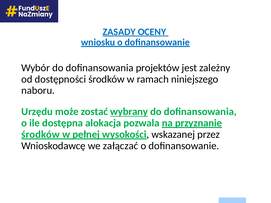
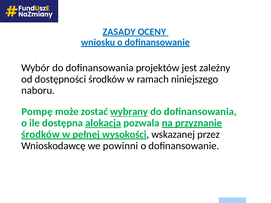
Urzędu: Urzędu -> Pompę
alokacja underline: none -> present
załączać: załączać -> powinni
